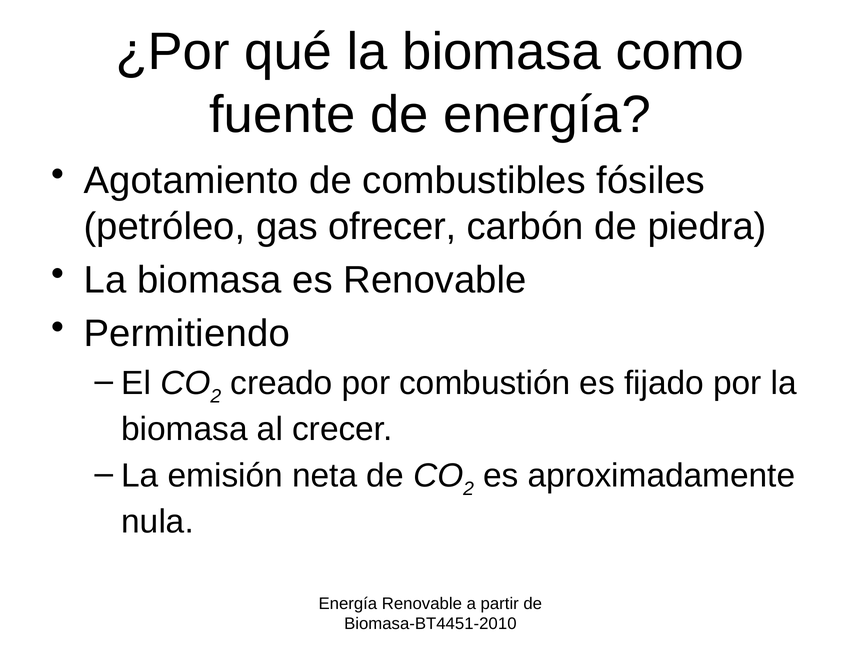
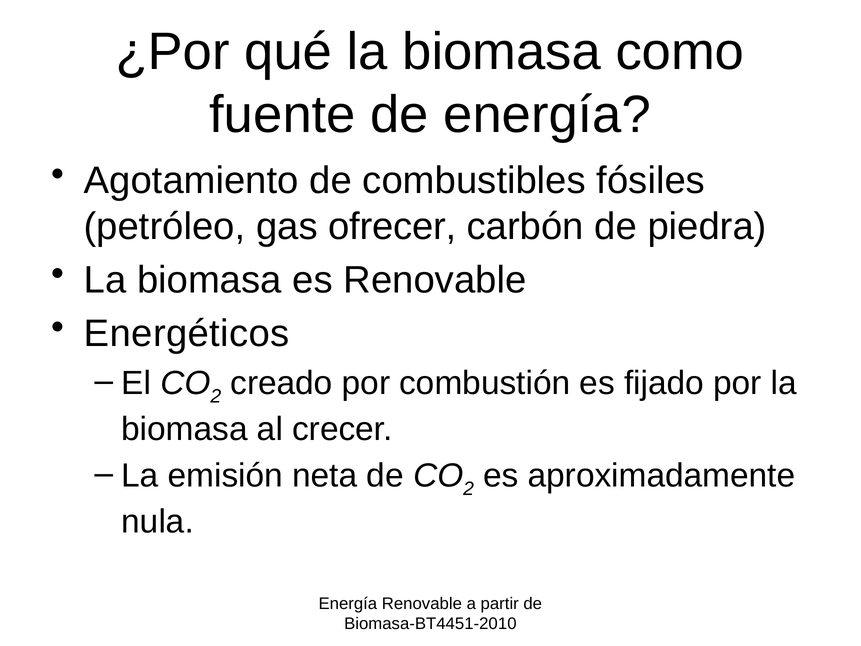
Permitiendo: Permitiendo -> Energéticos
